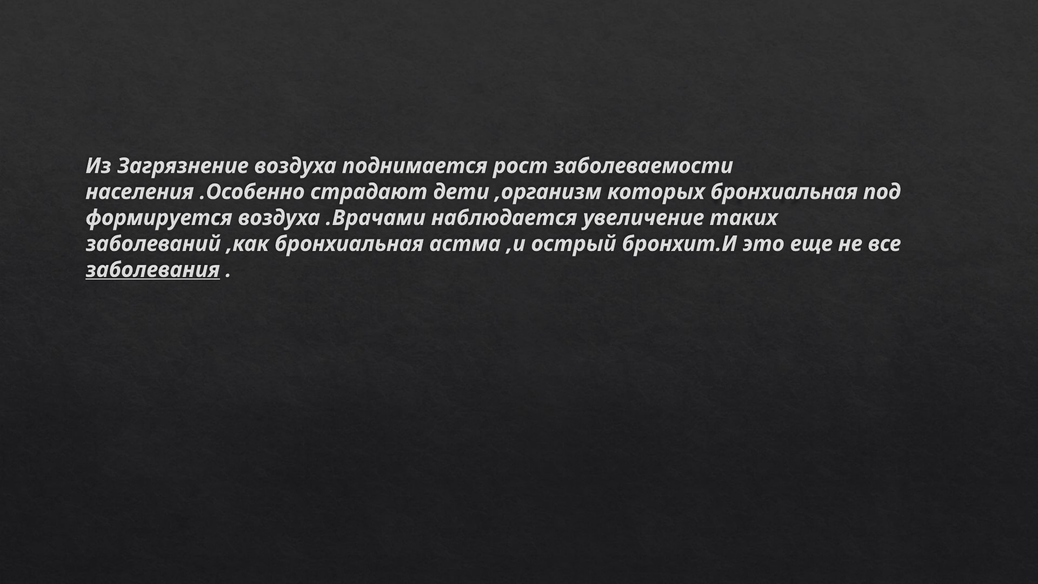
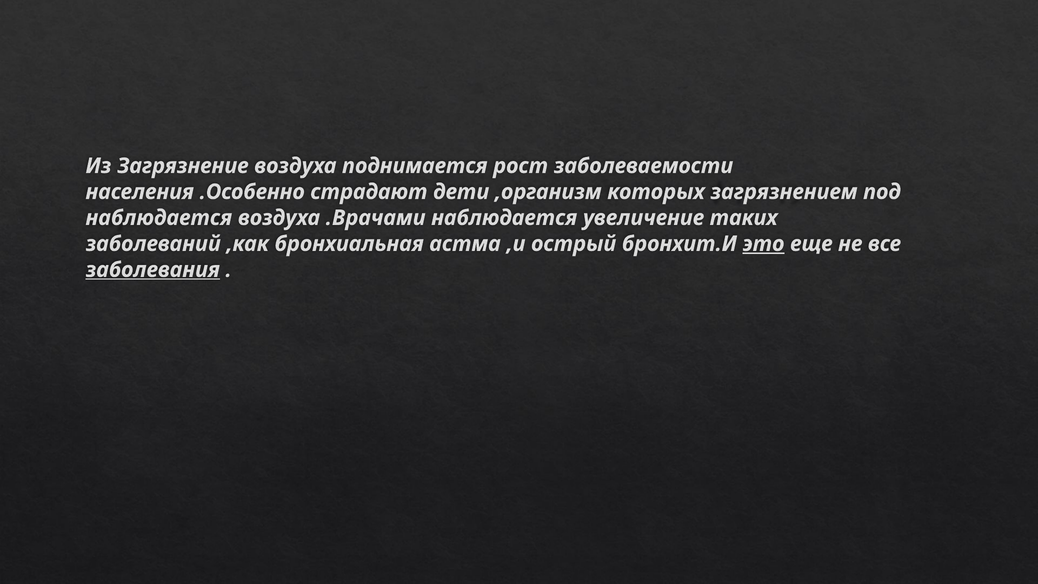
которых бронхиальная: бронхиальная -> загрязнением
формируется at (159, 218): формируется -> наблюдается
это underline: none -> present
